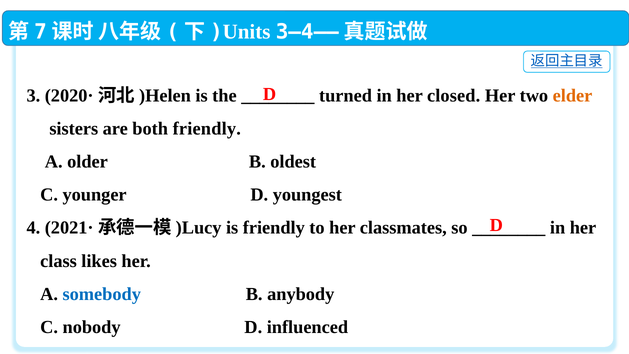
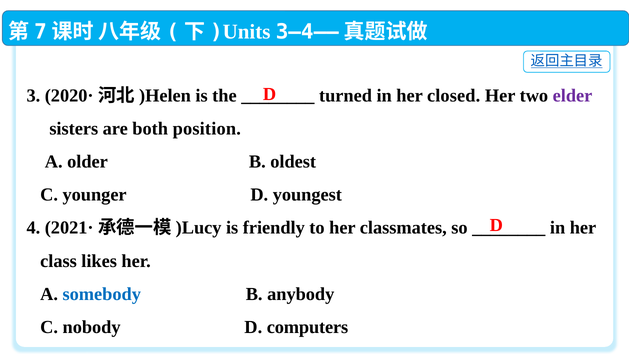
elder colour: orange -> purple
both friendly: friendly -> position
influenced: influenced -> computers
